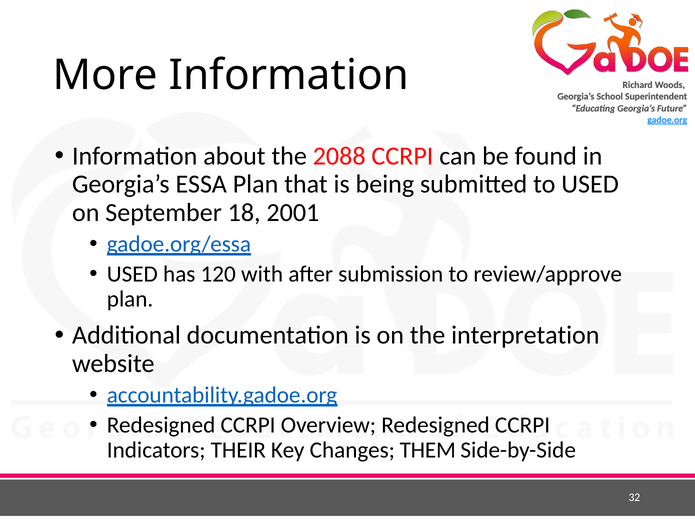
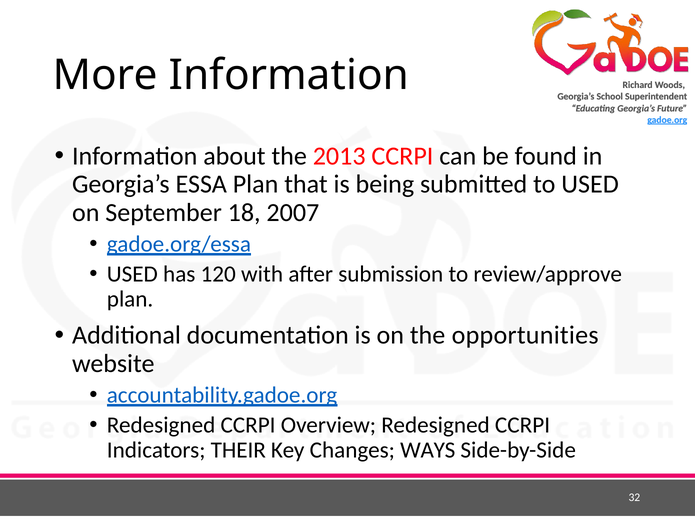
2088: 2088 -> 2013
2001: 2001 -> 2007
interpretation: interpretation -> opportunities
THEM: THEM -> WAYS
